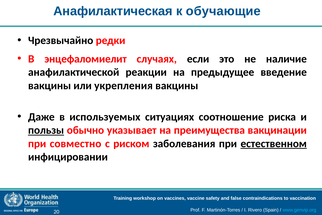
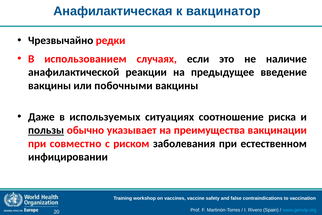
обучающие: обучающие -> вакцинатор
энцефаломиелит: энцефаломиелит -> использованием
укрепления: укрепления -> побочными
естественном underline: present -> none
